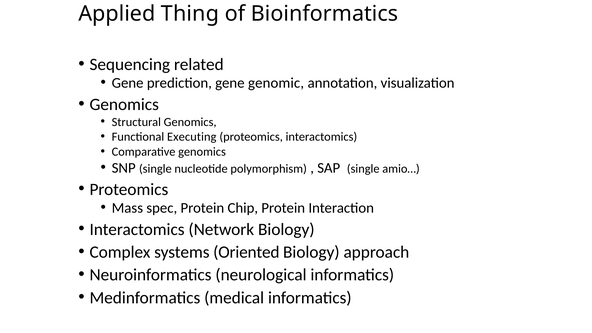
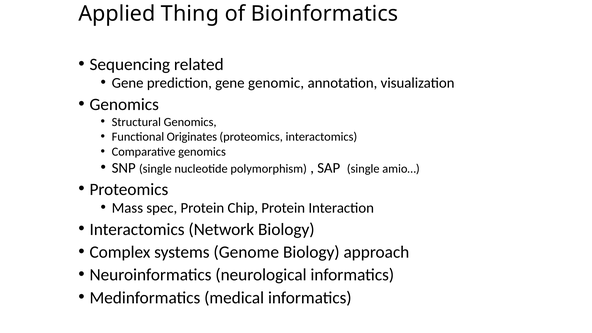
Executing: Executing -> Originates
Oriented: Oriented -> Genome
